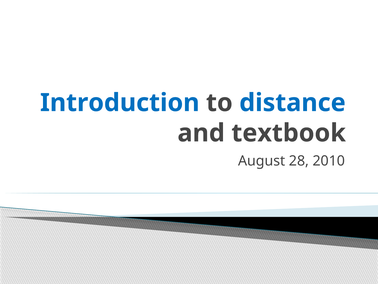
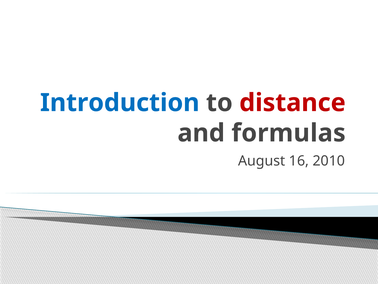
distance colour: blue -> red
textbook: textbook -> formulas
28: 28 -> 16
